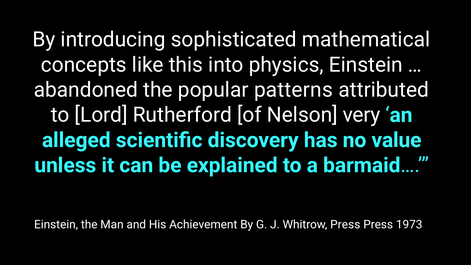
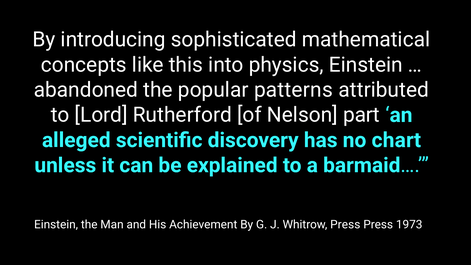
very: very -> part
value: value -> chart
